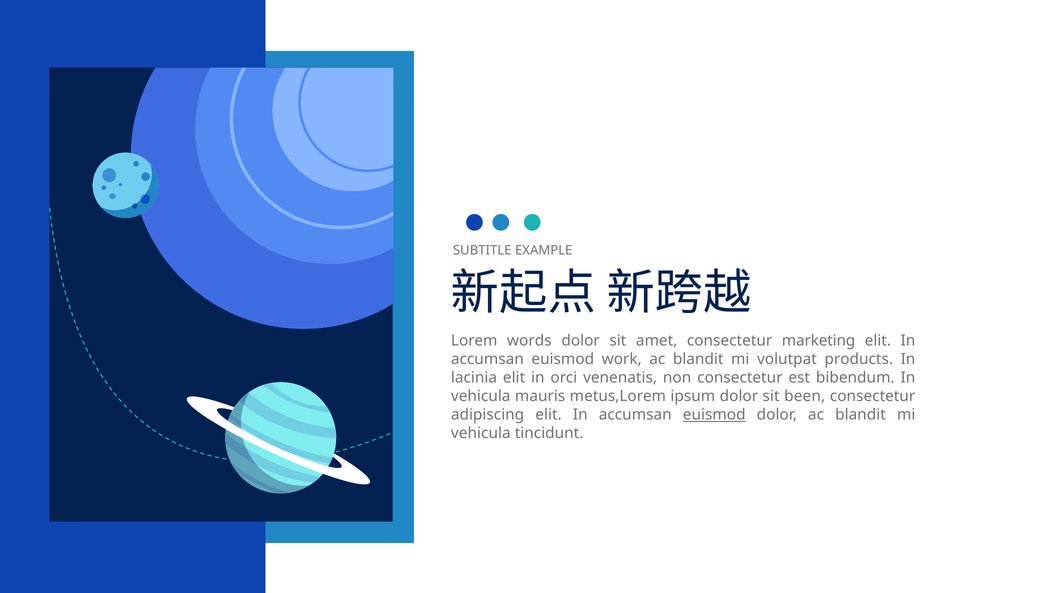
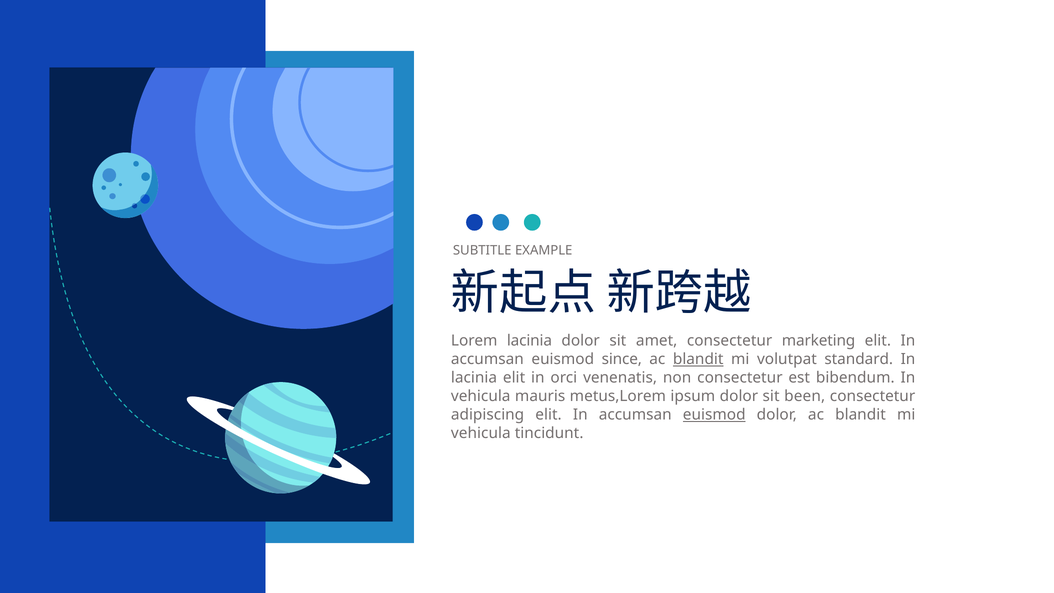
Lorem words: words -> lacinia
work: work -> since
blandit at (698, 359) underline: none -> present
products: products -> standard
